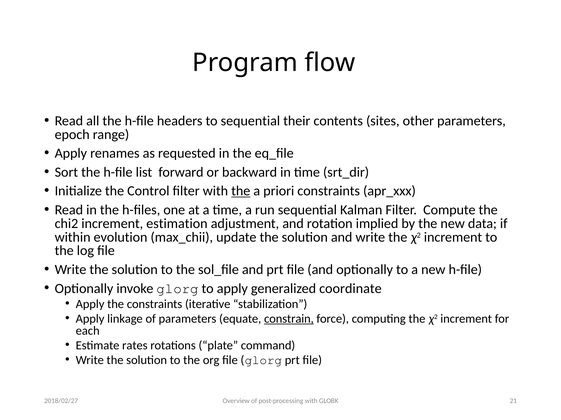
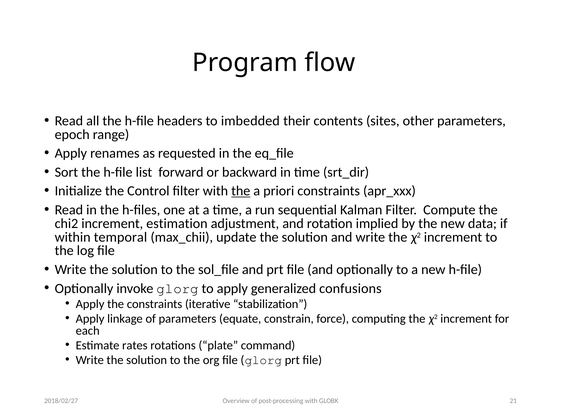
to sequential: sequential -> imbedded
evolution: evolution -> temporal
coordinate: coordinate -> confusions
constrain underline: present -> none
